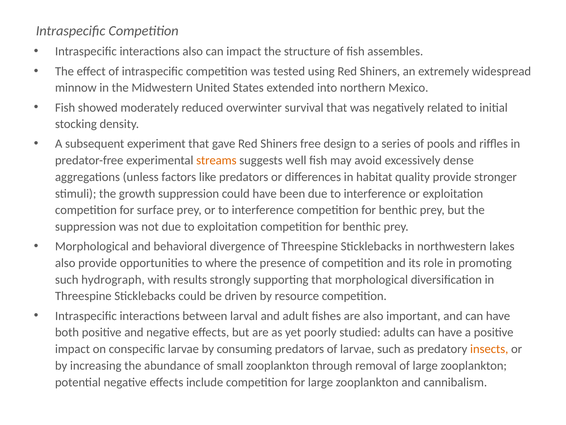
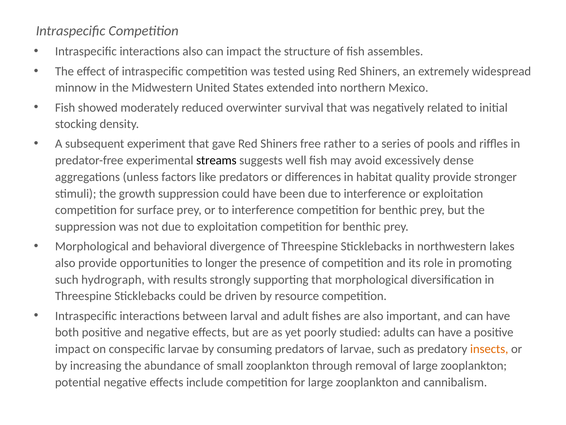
design: design -> rather
streams colour: orange -> black
where: where -> longer
